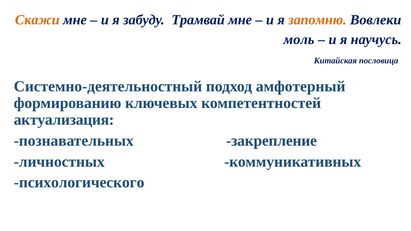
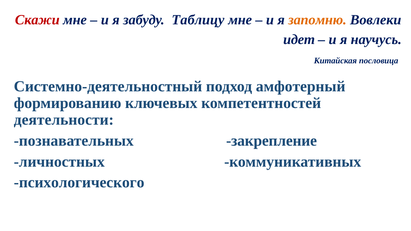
Скажи colour: orange -> red
Трамвай: Трамвай -> Таблицу
моль: моль -> идет
актуализация: актуализация -> деятельности
